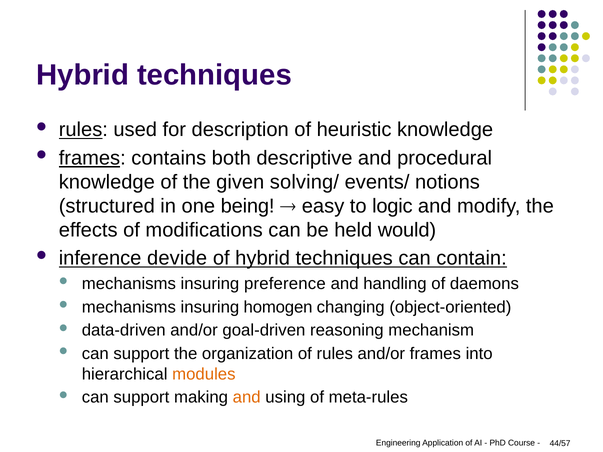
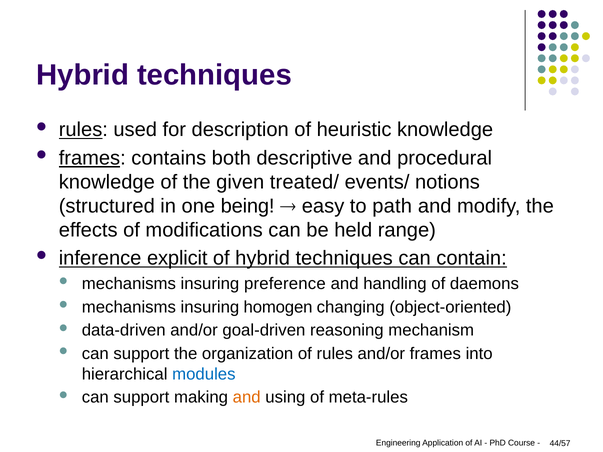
solving/: solving/ -> treated/
logic: logic -> path
would: would -> range
devide: devide -> explicit
modules colour: orange -> blue
